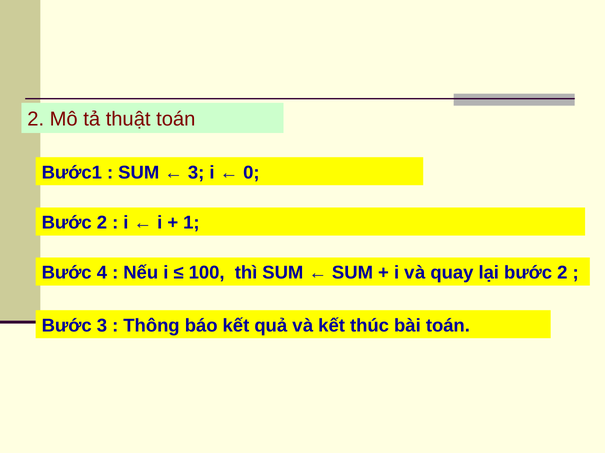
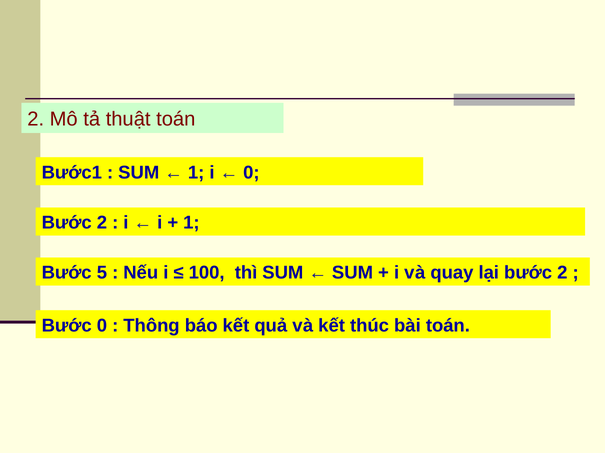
3 at (196, 173): 3 -> 1
4: 4 -> 5
Bước 3: 3 -> 0
